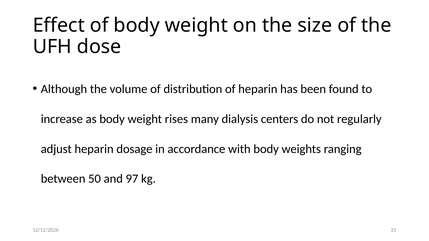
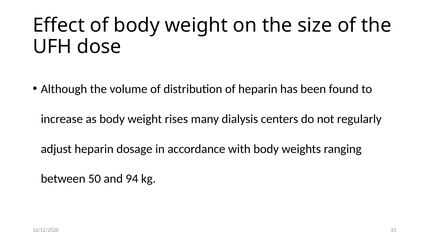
97: 97 -> 94
